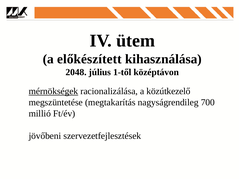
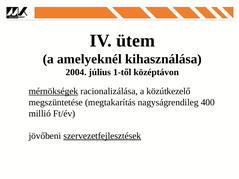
előkészített: előkészített -> amelyeknél
2048: 2048 -> 2004
700: 700 -> 400
szervezetfejlesztések underline: none -> present
